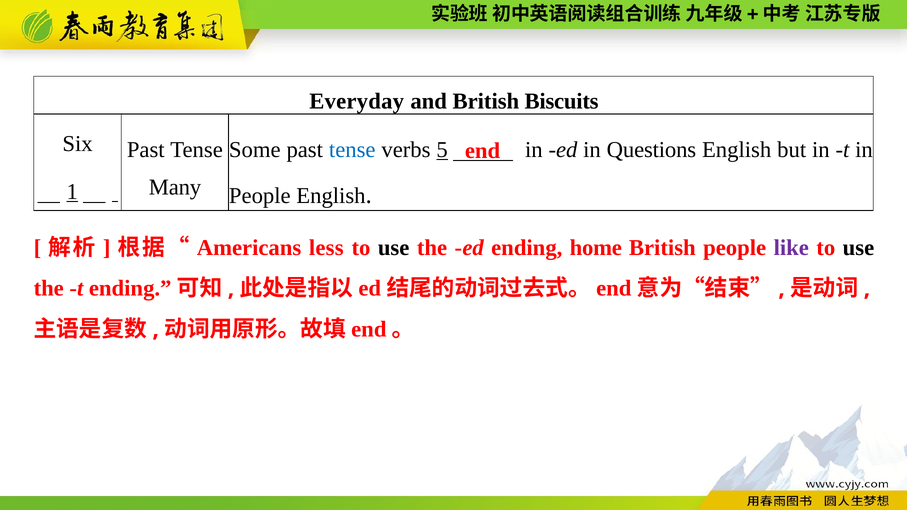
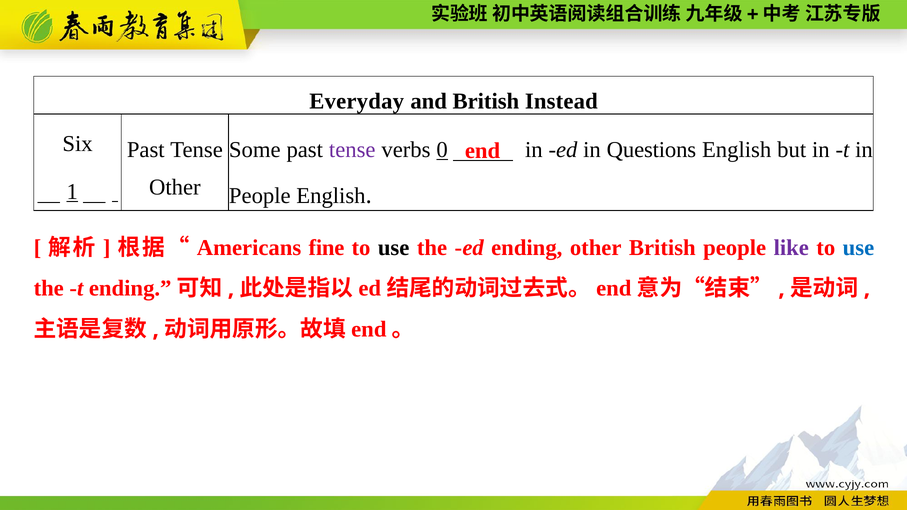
Biscuits: Biscuits -> Instead
tense at (352, 150) colour: blue -> purple
5: 5 -> 0
Many at (175, 187): Many -> Other
less: less -> fine
ending home: home -> other
use at (858, 248) colour: black -> blue
